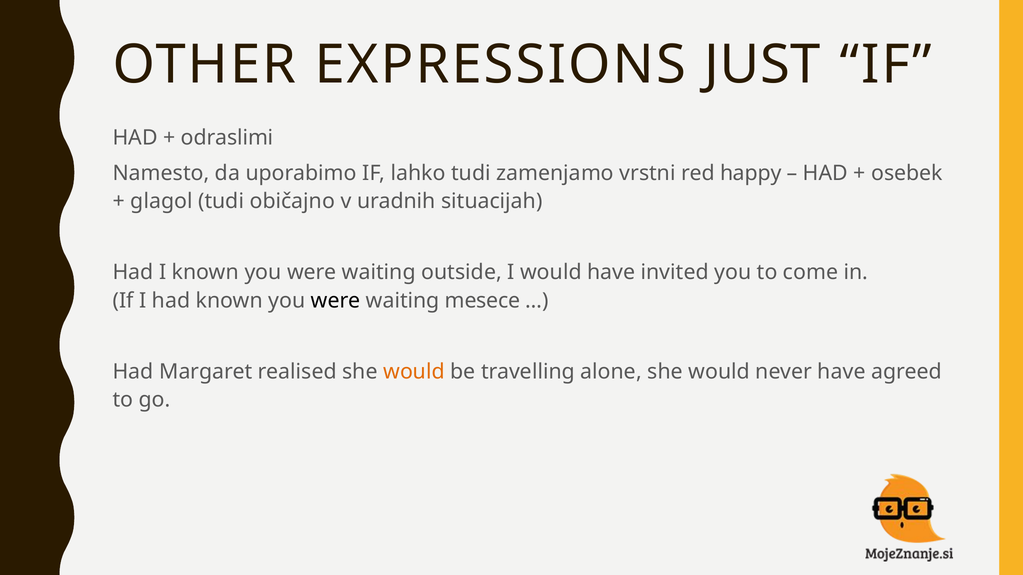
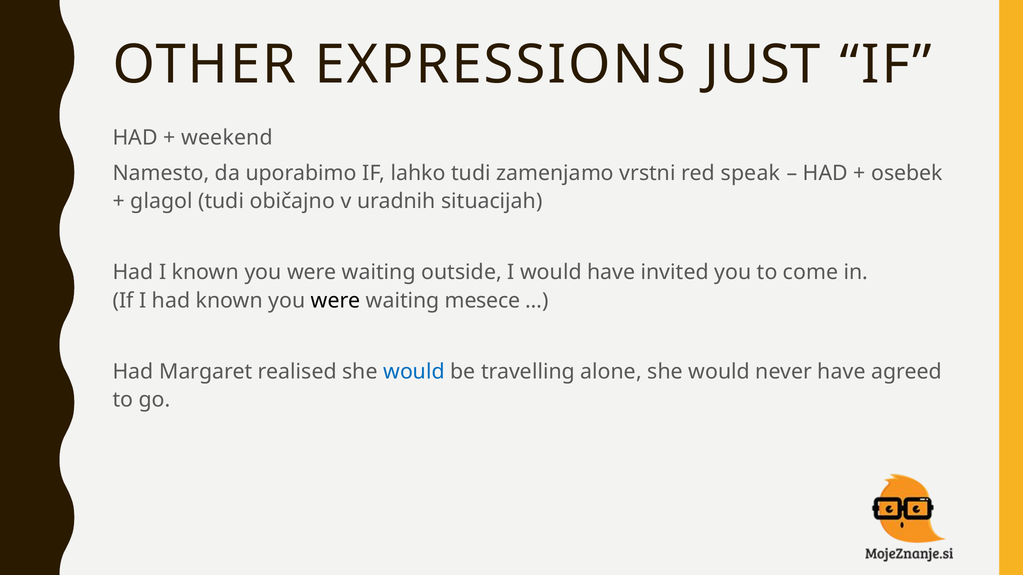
odraslimi: odraslimi -> weekend
happy: happy -> speak
would at (414, 372) colour: orange -> blue
